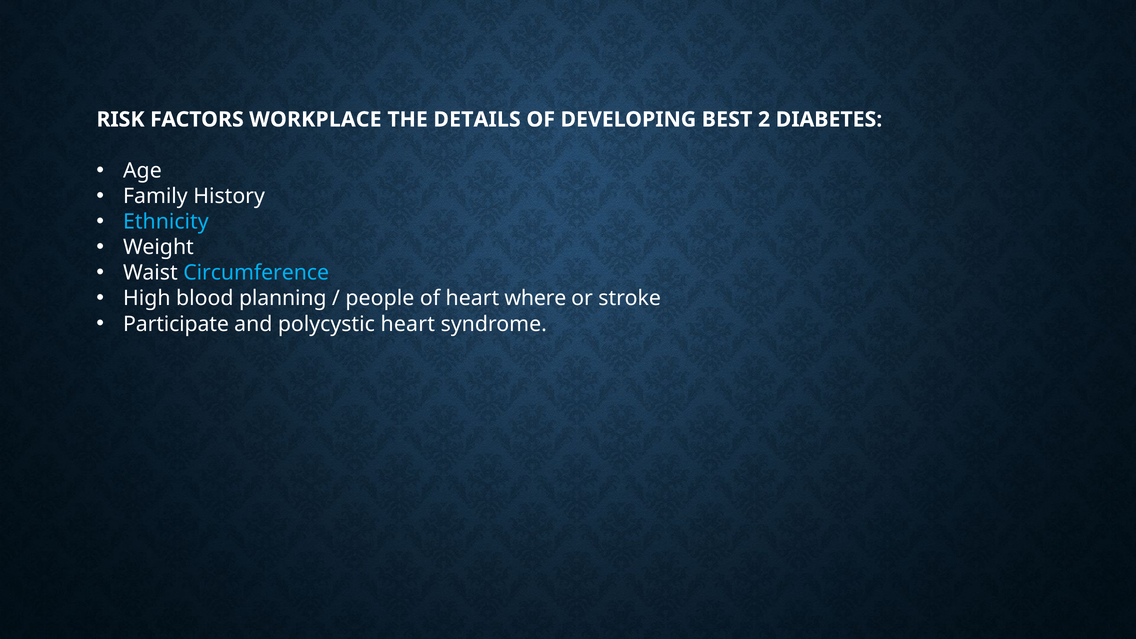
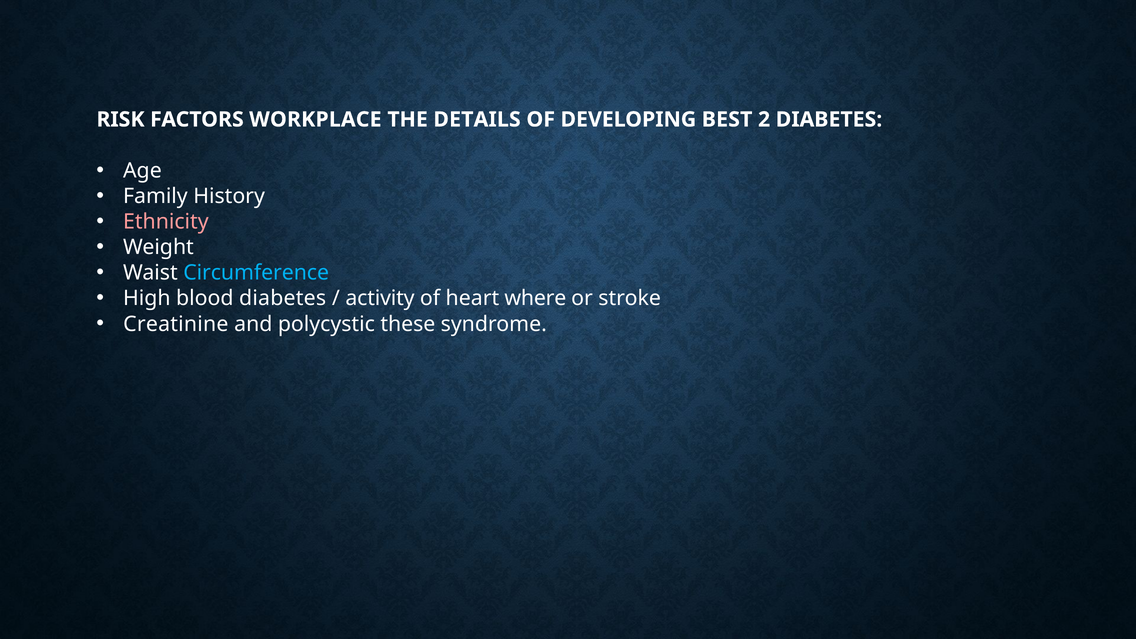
Ethnicity colour: light blue -> pink
blood planning: planning -> diabetes
people: people -> activity
Participate: Participate -> Creatinine
polycystic heart: heart -> these
